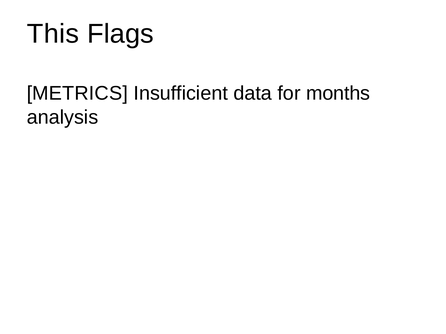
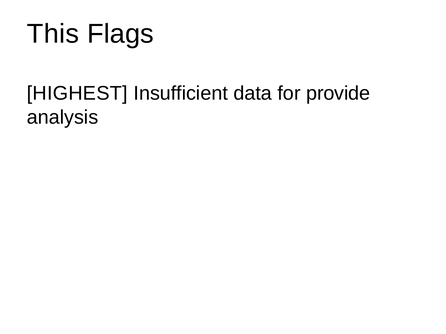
METRICS: METRICS -> HIGHEST
months: months -> provide
